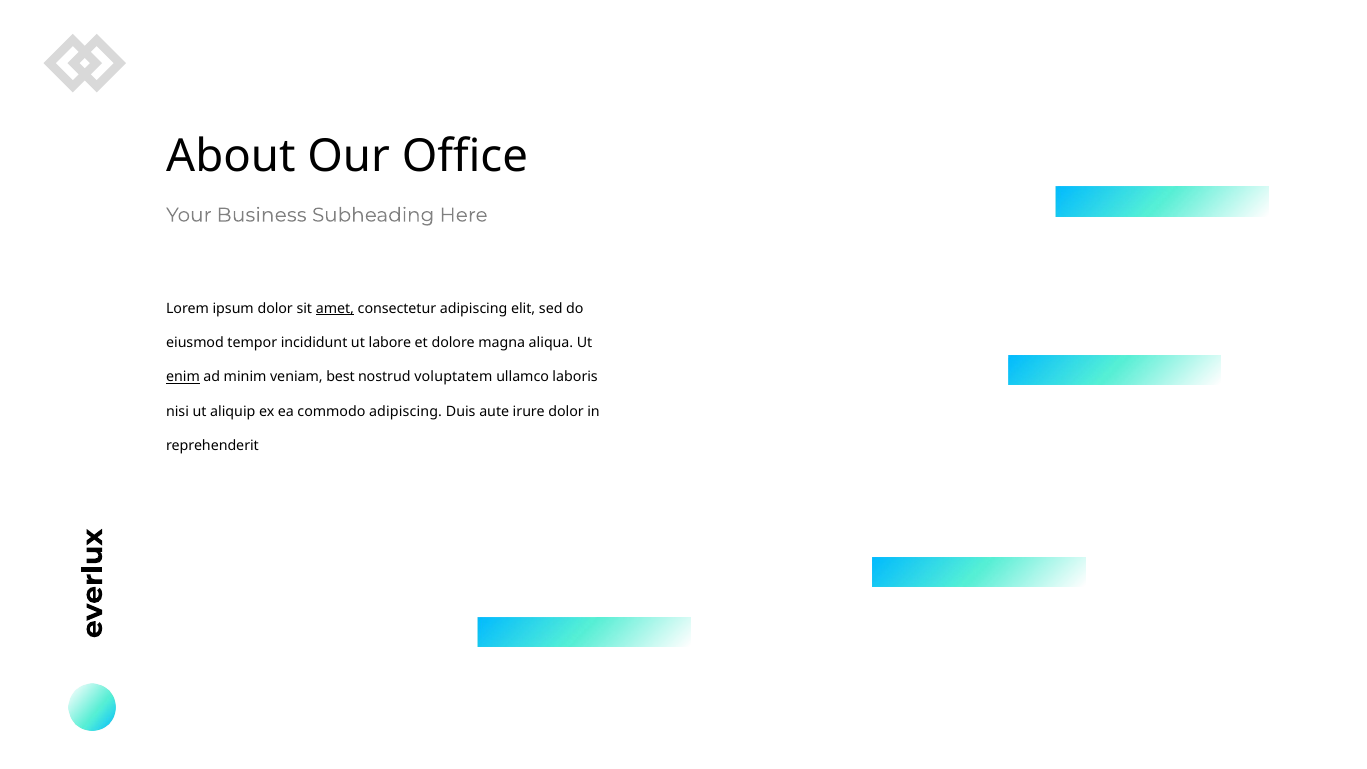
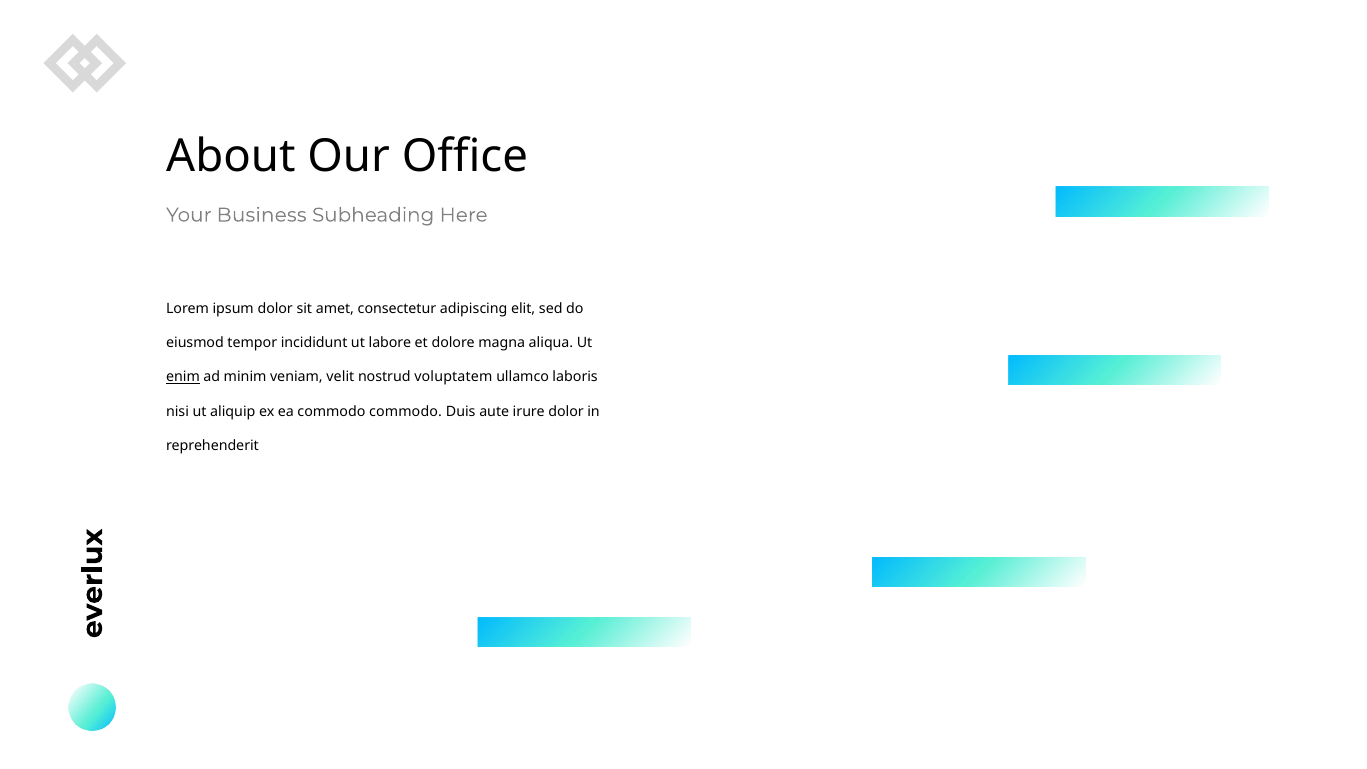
amet underline: present -> none
best: best -> velit
commodo adipiscing: adipiscing -> commodo
